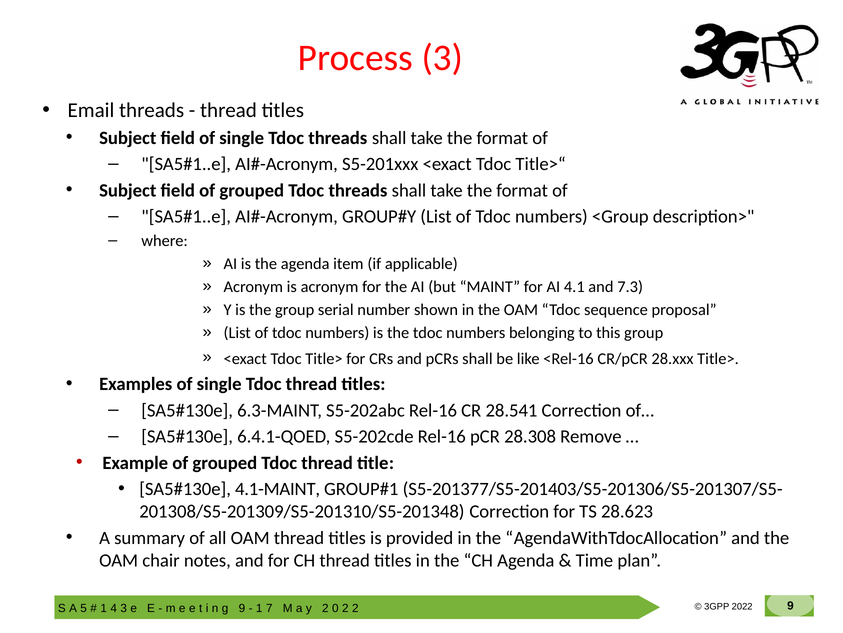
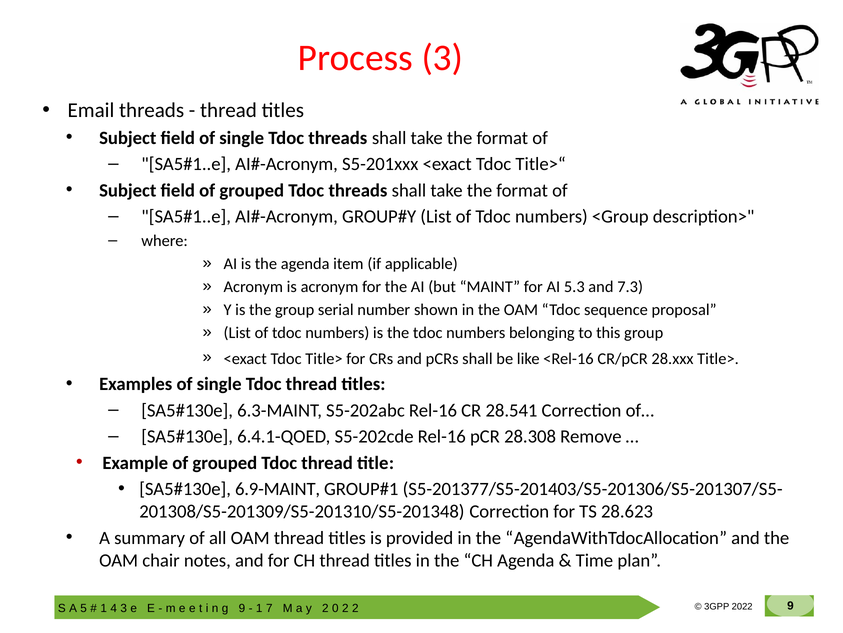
4.1: 4.1 -> 5.3
4.1-MAINT: 4.1-MAINT -> 6.9-MAINT
